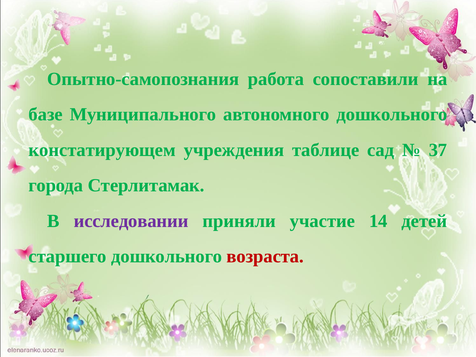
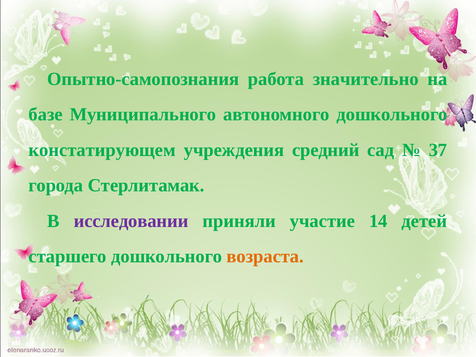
сопоставили: сопоставили -> значительно
таблице: таблице -> средний
возраста colour: red -> orange
